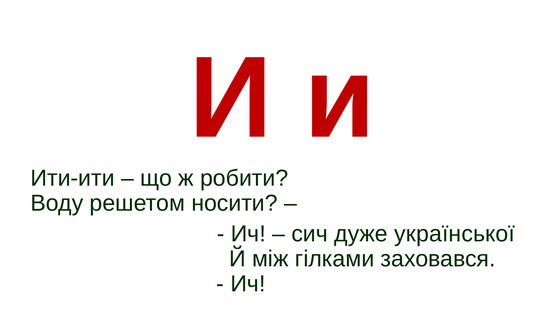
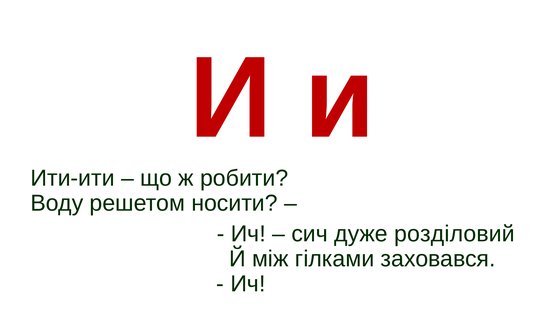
української: української -> розділовий
